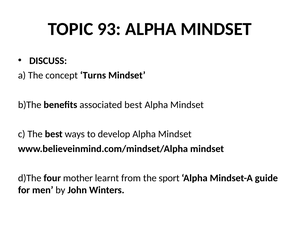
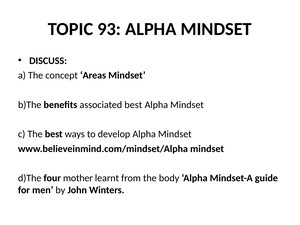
Turns: Turns -> Areas
sport: sport -> body
